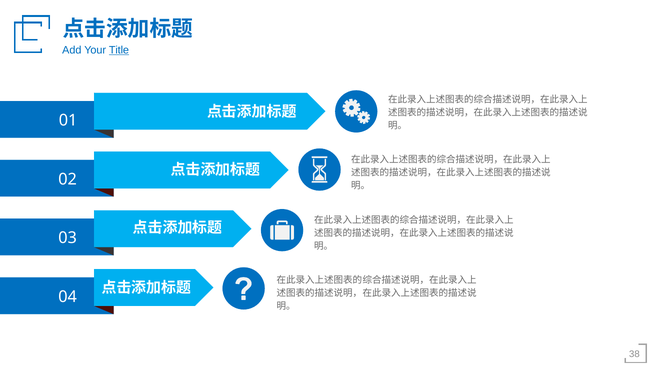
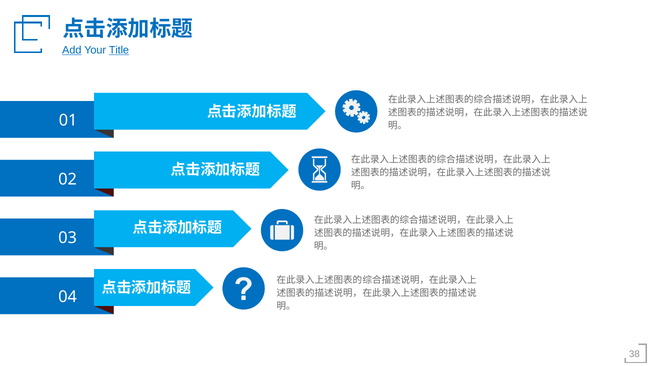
Add underline: none -> present
